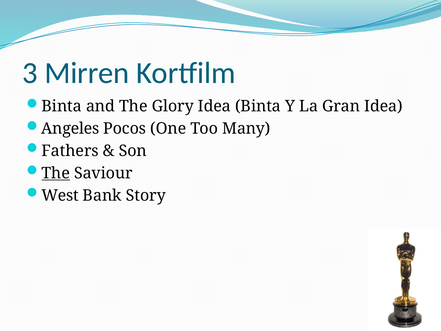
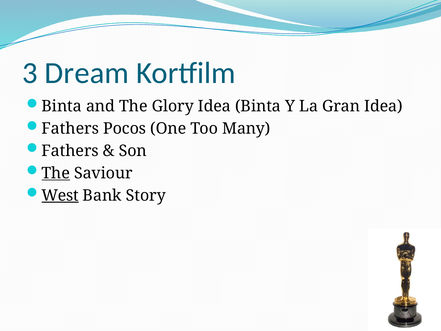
Mirren: Mirren -> Dream
Angeles at (70, 128): Angeles -> Fathers
West underline: none -> present
